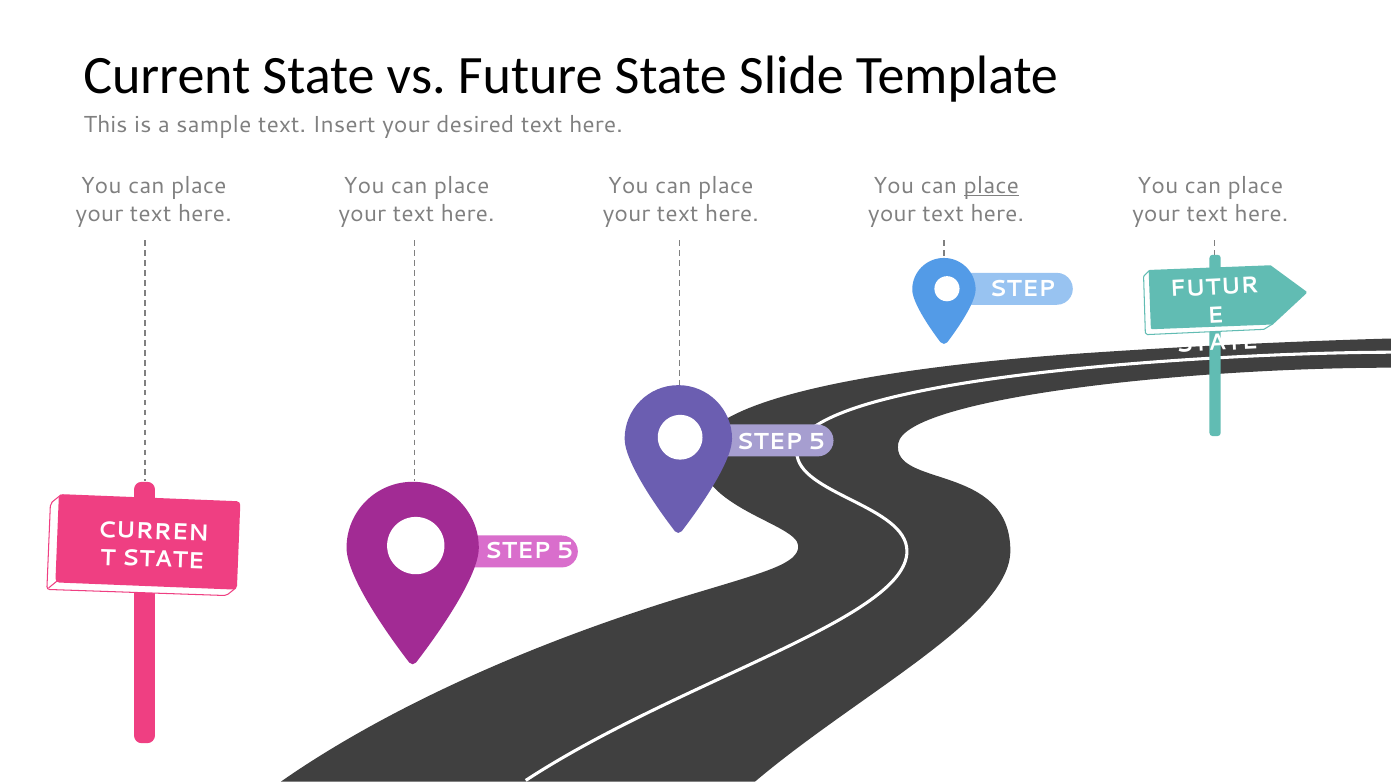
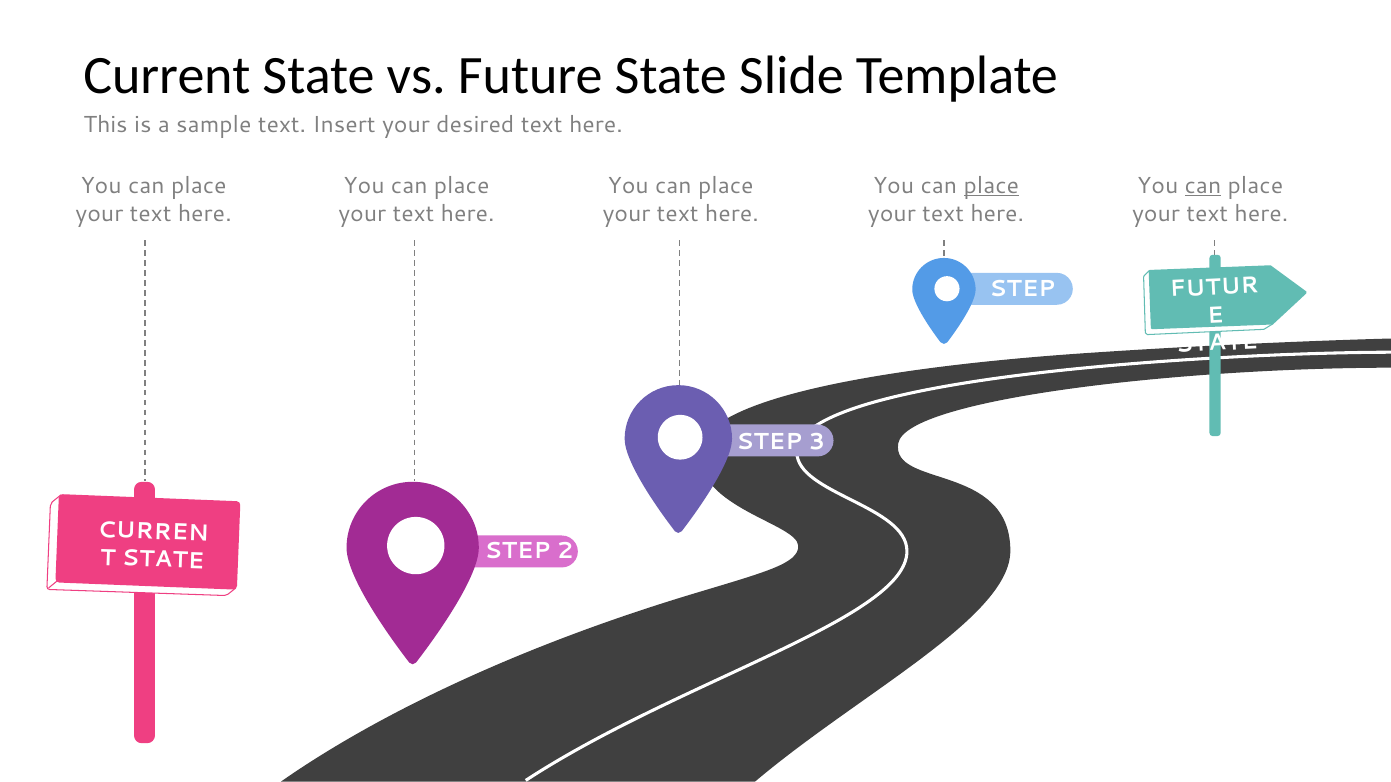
can at (1203, 186) underline: none -> present
5 at (817, 442): 5 -> 3
5 at (565, 551): 5 -> 2
